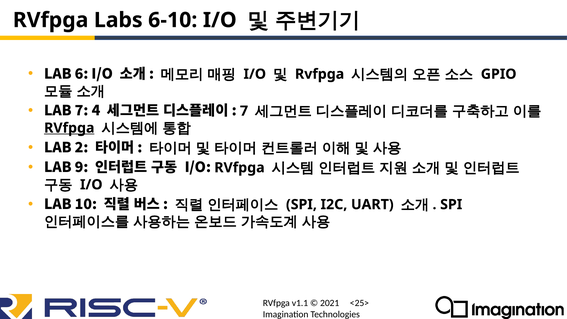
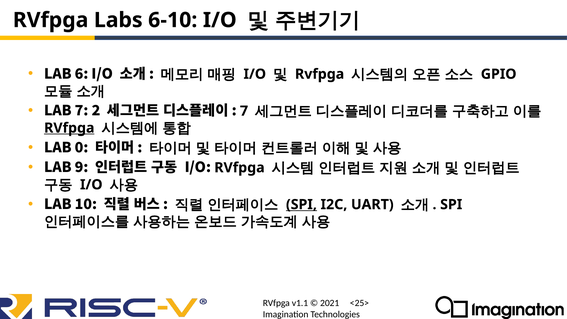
4: 4 -> 2
2: 2 -> 0
SPI at (301, 204) underline: none -> present
